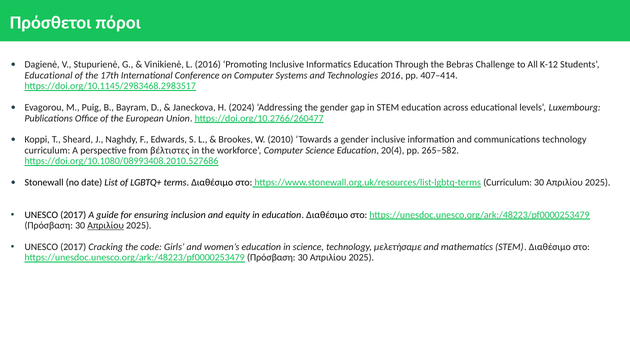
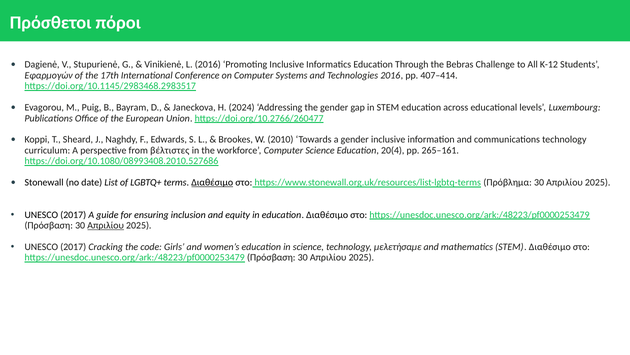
Educational at (49, 75): Educational -> Εφαρμογών
265–582: 265–582 -> 265–161
Διαθέσιμο at (212, 182) underline: none -> present
https://www.stonewall.org.uk/resources/list-lgbtq-terms Curriculum: Curriculum -> Πρόβλημα
